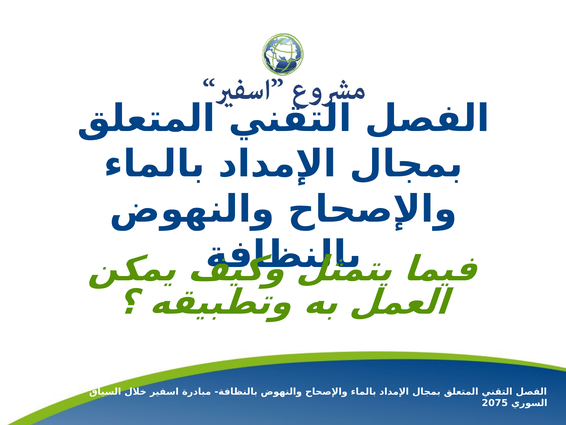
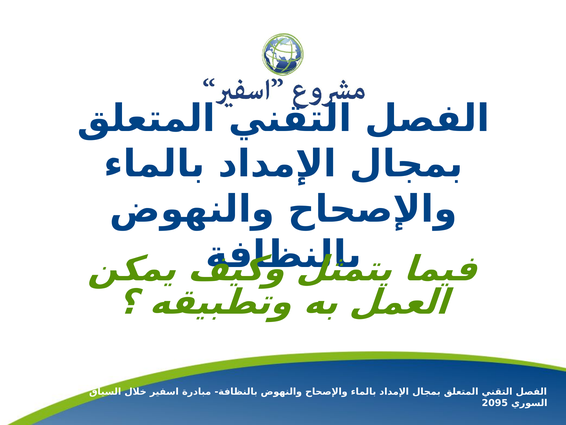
2075: 2075 -> 2095
